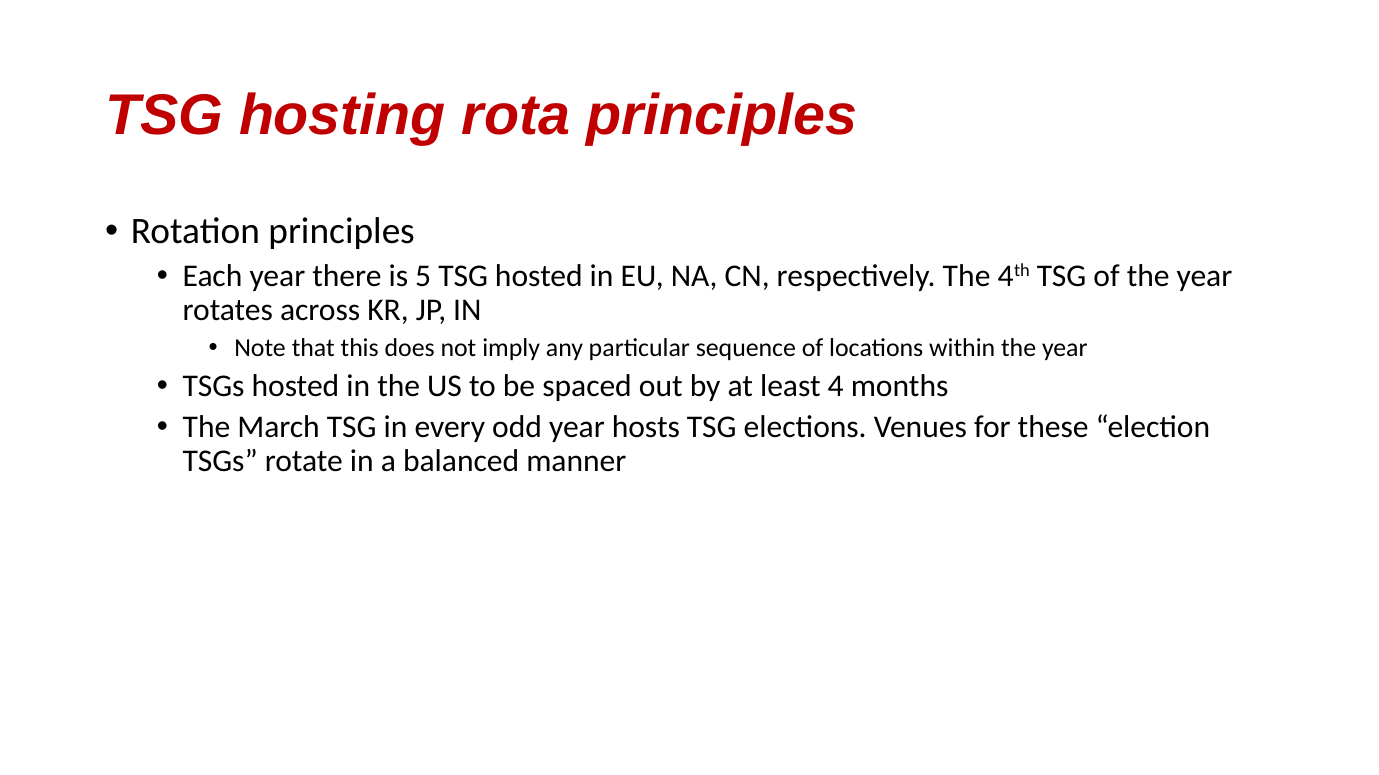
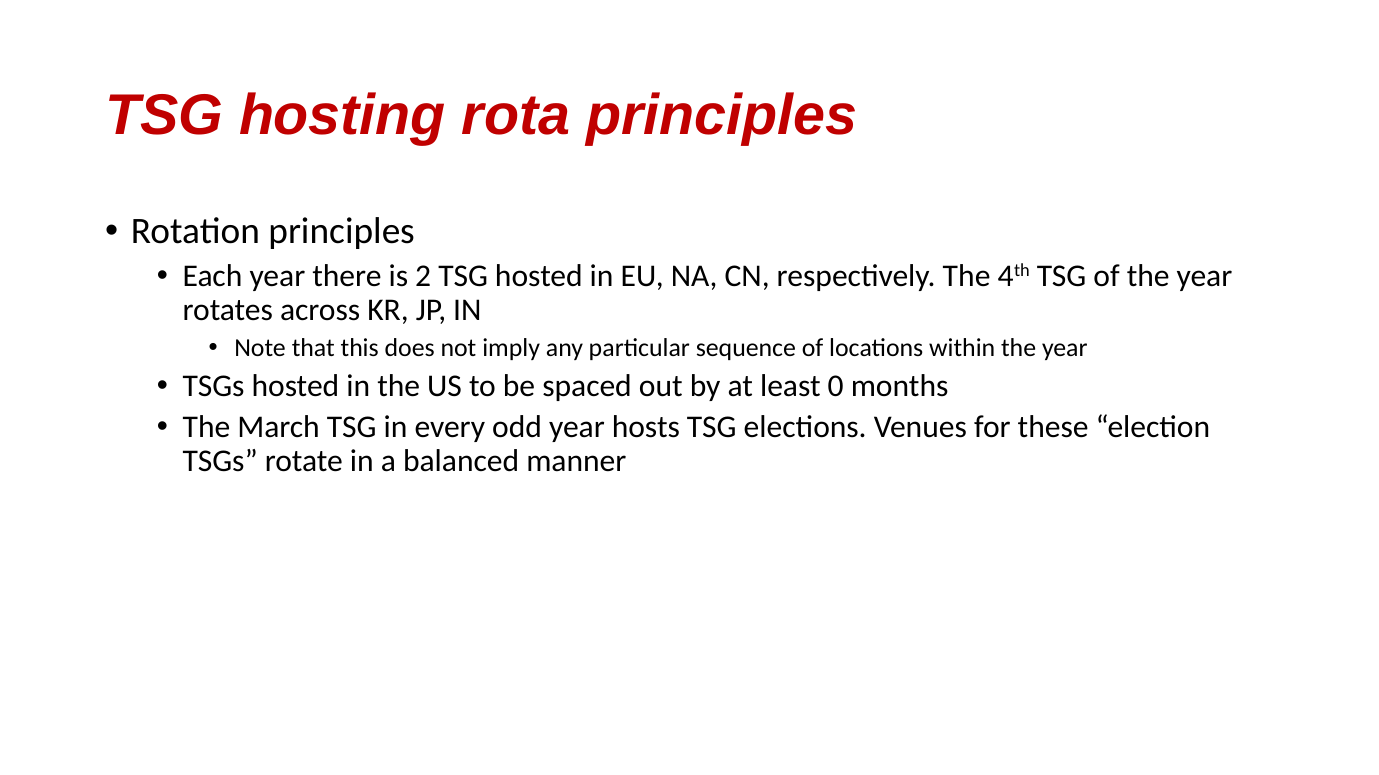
5: 5 -> 2
4: 4 -> 0
